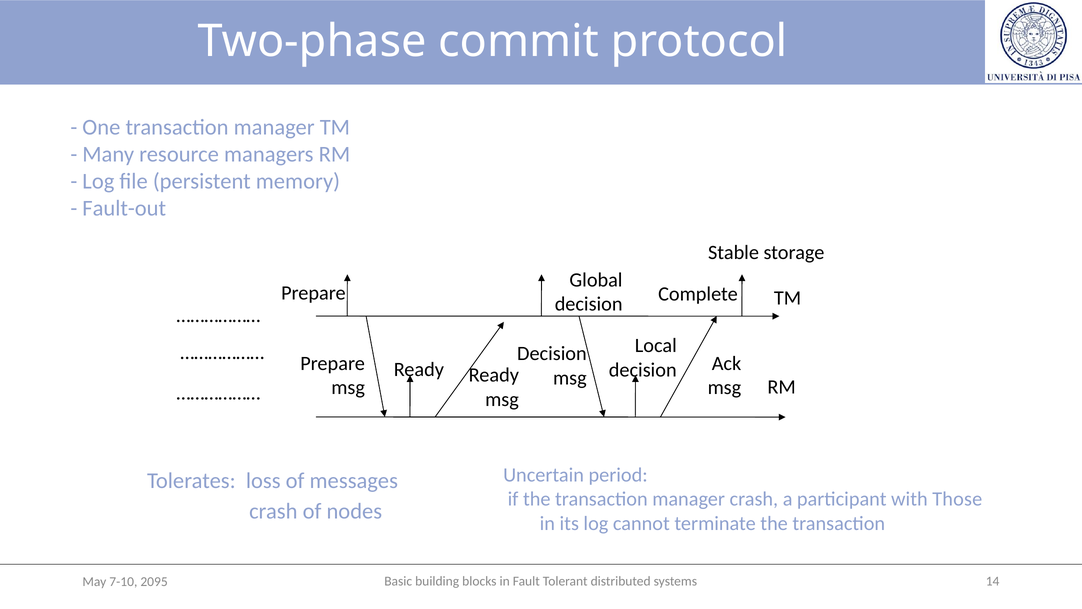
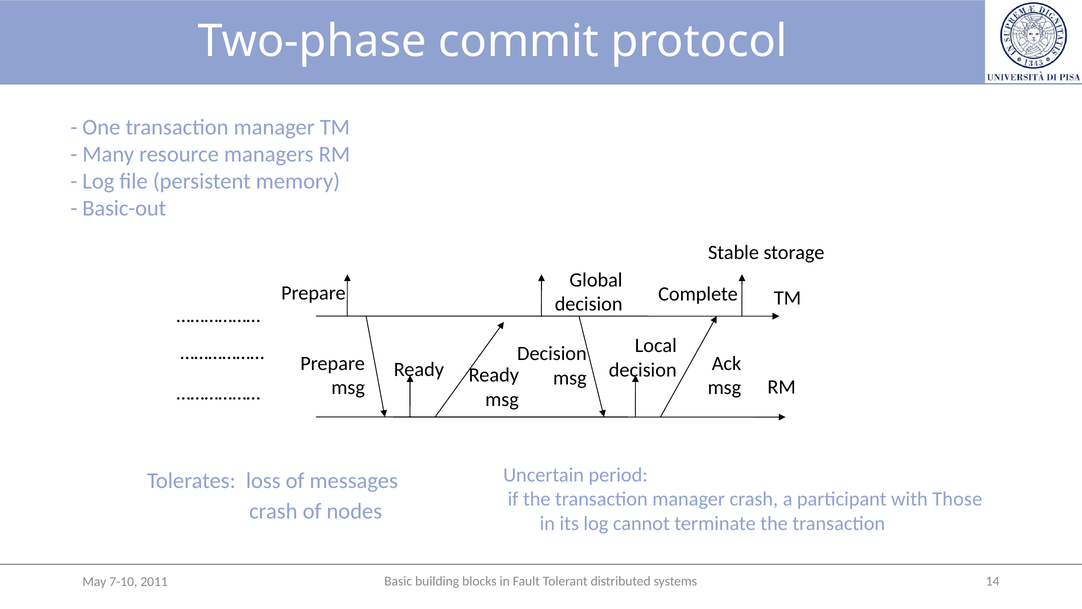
Fault-out: Fault-out -> Basic-out
2095: 2095 -> 2011
